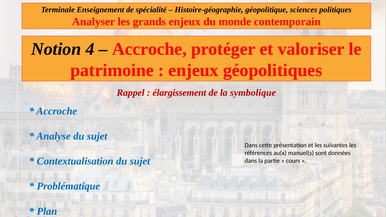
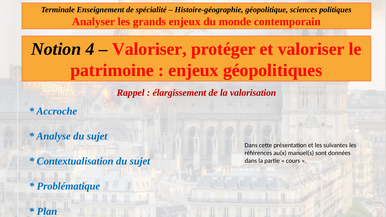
Accroche at (149, 49): Accroche -> Valoriser
symbolique: symbolique -> valorisation
